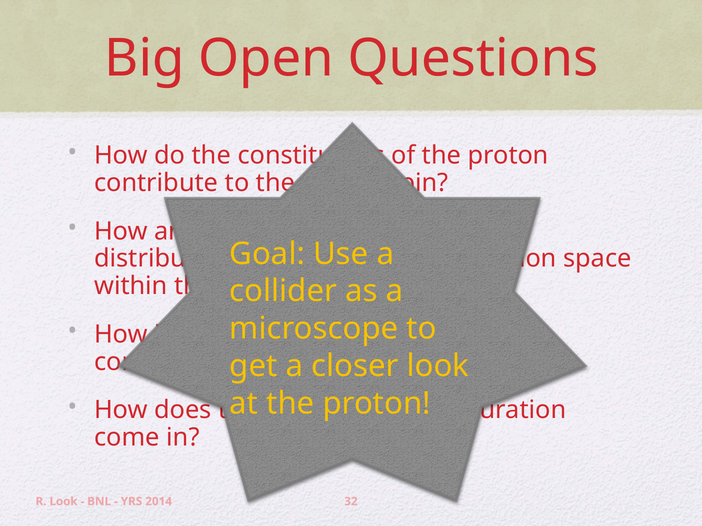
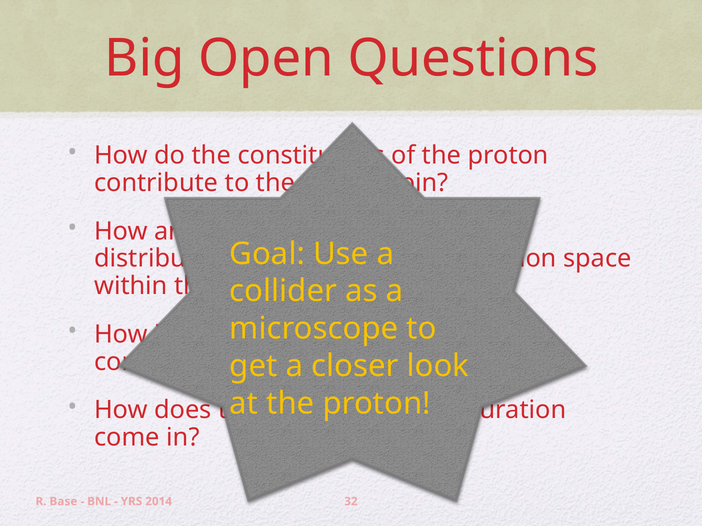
R Look: Look -> Base
